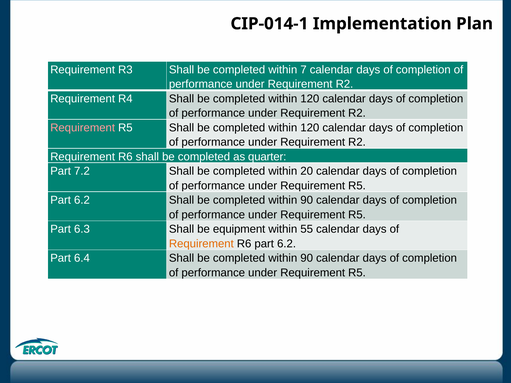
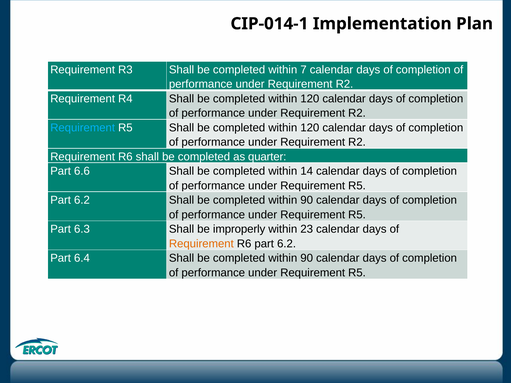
Requirement at (83, 128) colour: pink -> light blue
7.2: 7.2 -> 6.6
20: 20 -> 14
equipment: equipment -> improperly
55: 55 -> 23
